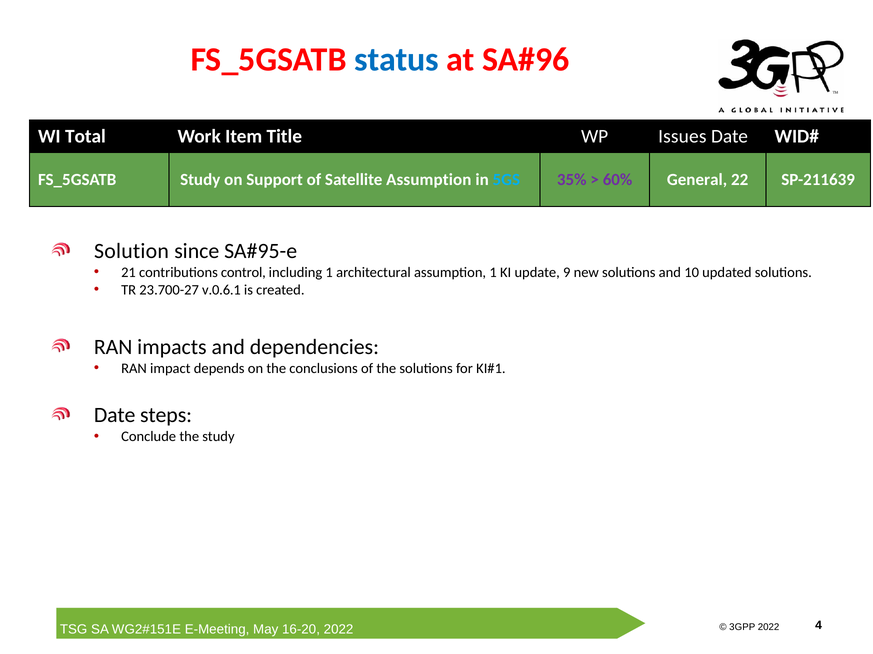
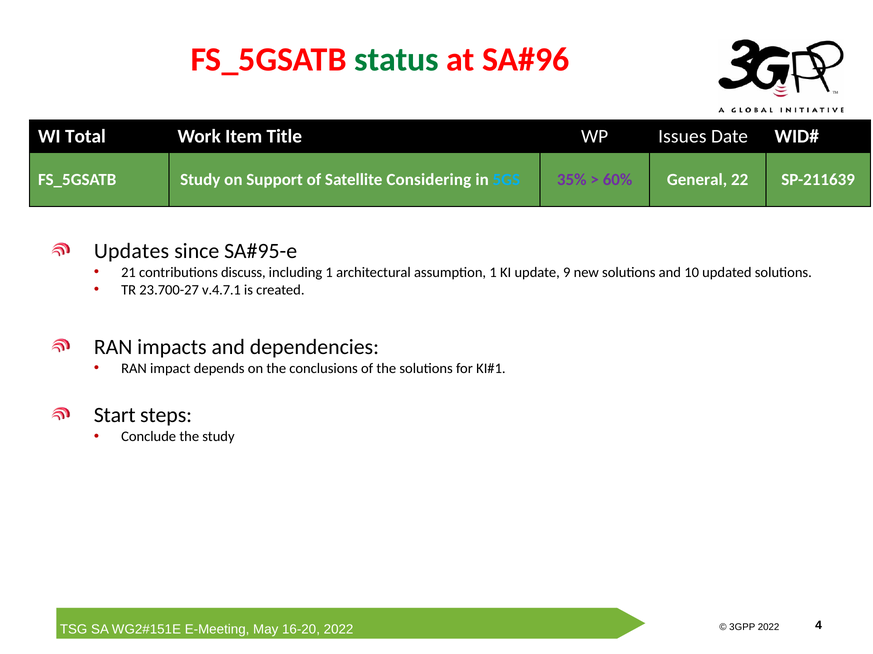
status colour: blue -> green
Satellite Assumption: Assumption -> Considering
Solution: Solution -> Updates
control: control -> discuss
v.0.6.1: v.0.6.1 -> v.4.7.1
Date at (115, 416): Date -> Start
